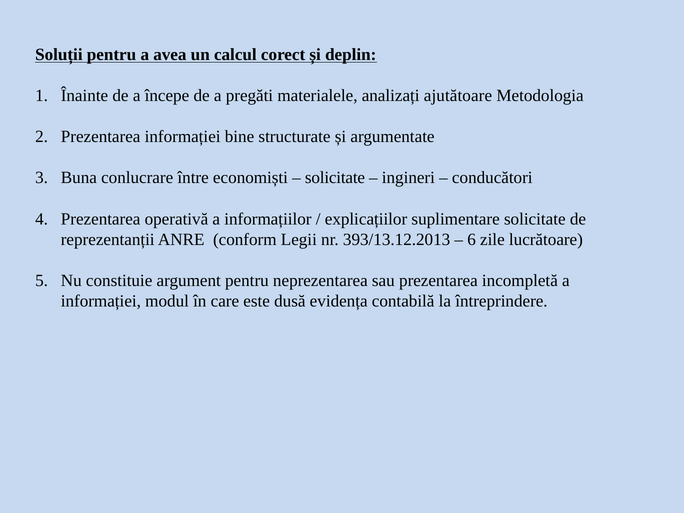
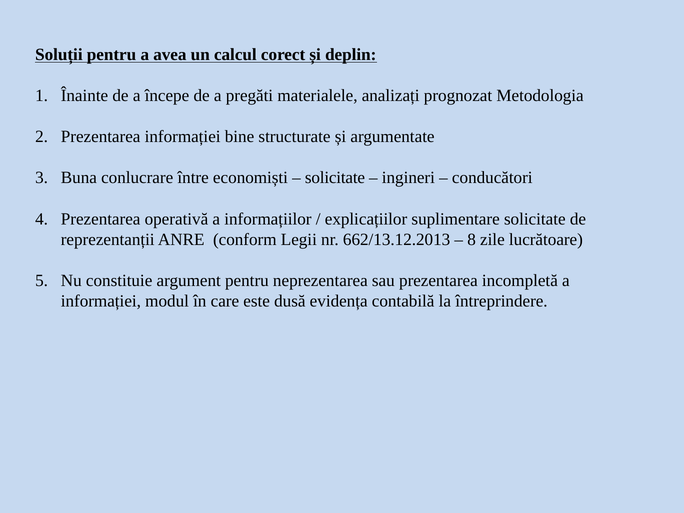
ajutătoare: ajutătoare -> prognozat
393/13.12.2013: 393/13.12.2013 -> 662/13.12.2013
6: 6 -> 8
